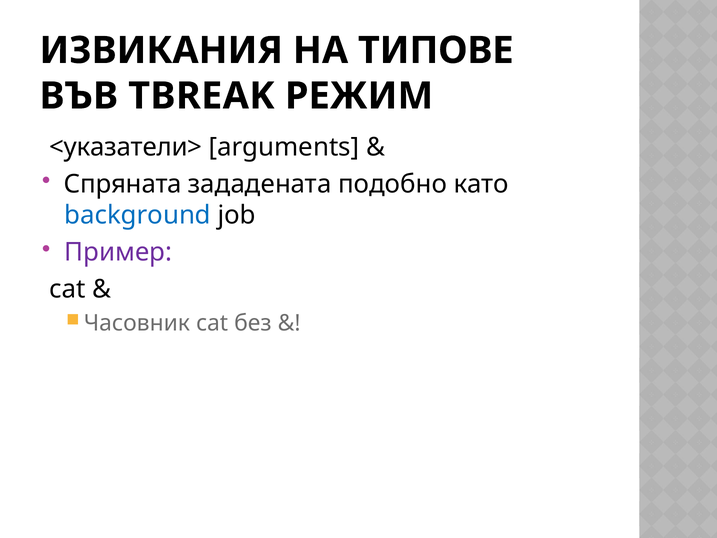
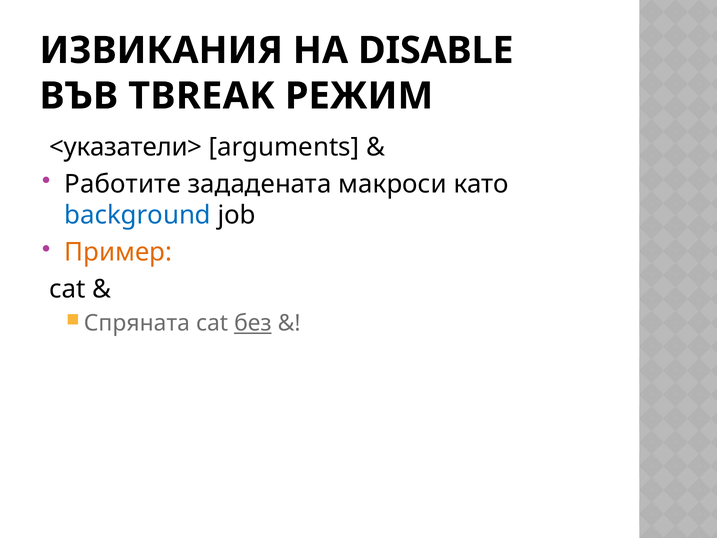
ТИПОВЕ: ТИПОВЕ -> DISABLE
Спряната: Спряната -> Работите
подобно: подобно -> макроси
Пример colour: purple -> orange
Часовник: Часовник -> Спряната
без underline: none -> present
